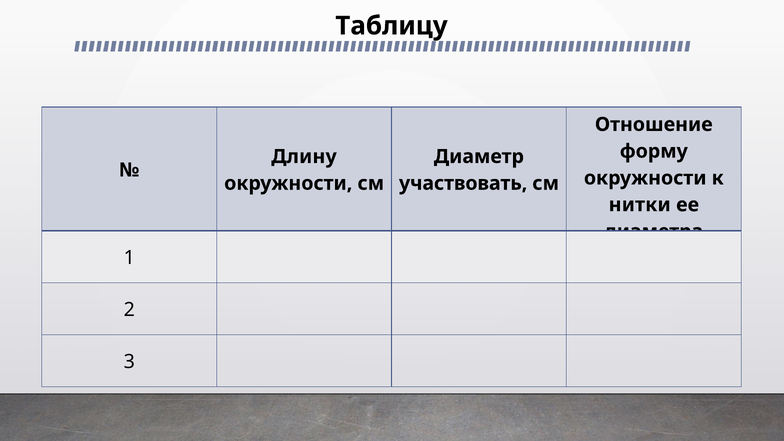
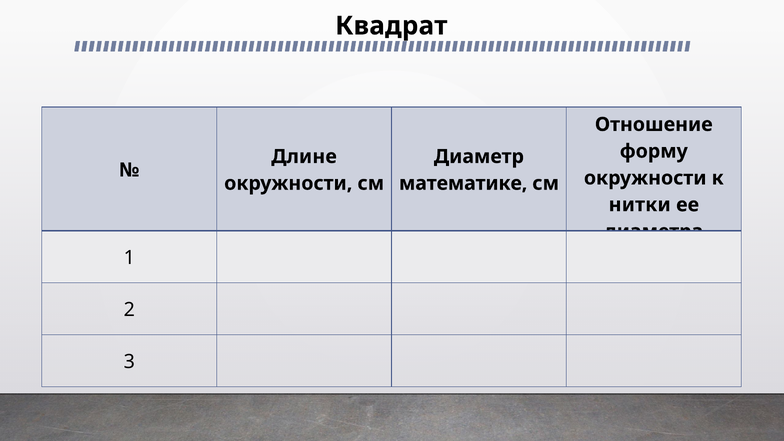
Таблицу: Таблицу -> Квадрат
Длину: Длину -> Длине
участвовать: участвовать -> математике
